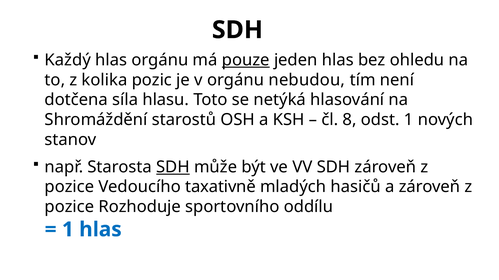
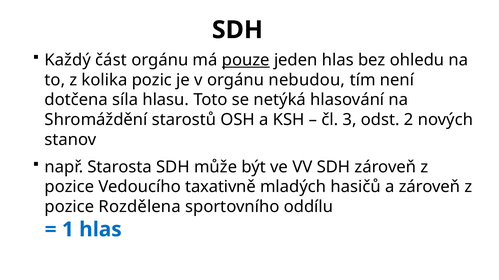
Každý hlas: hlas -> část
8: 8 -> 3
odst 1: 1 -> 2
SDH at (173, 167) underline: present -> none
Rozhoduje: Rozhoduje -> Rozdělena
